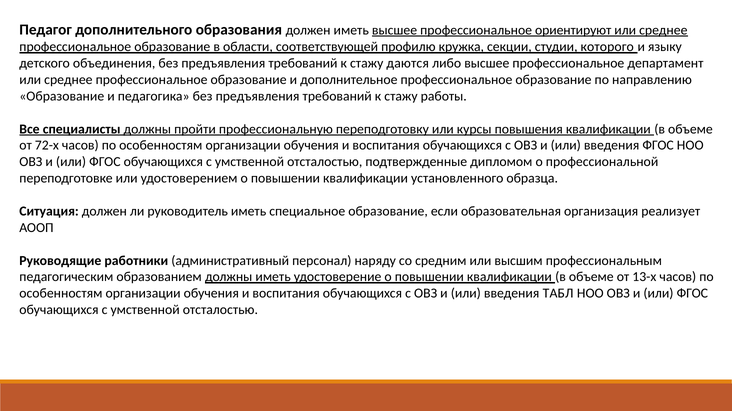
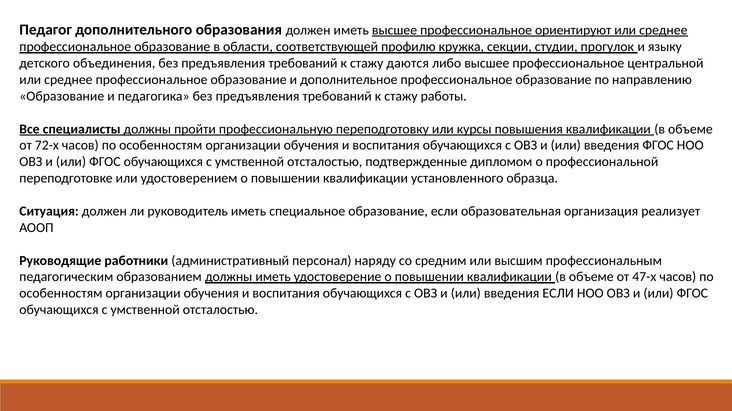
которого: которого -> прогулок
департамент: департамент -> центральной
13-х: 13-х -> 47-х
введения ТАБЛ: ТАБЛ -> ЕСЛИ
